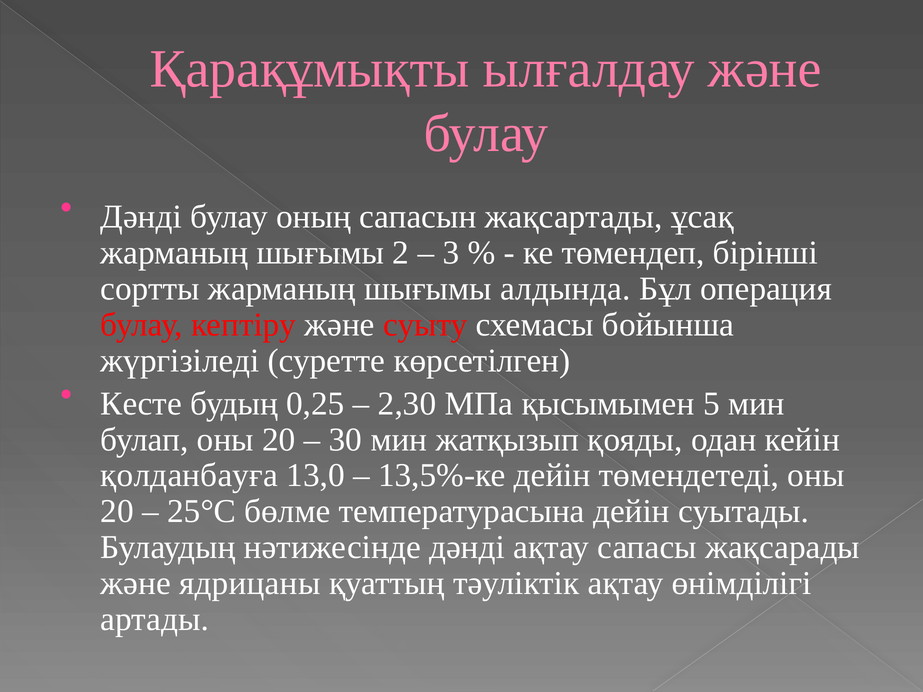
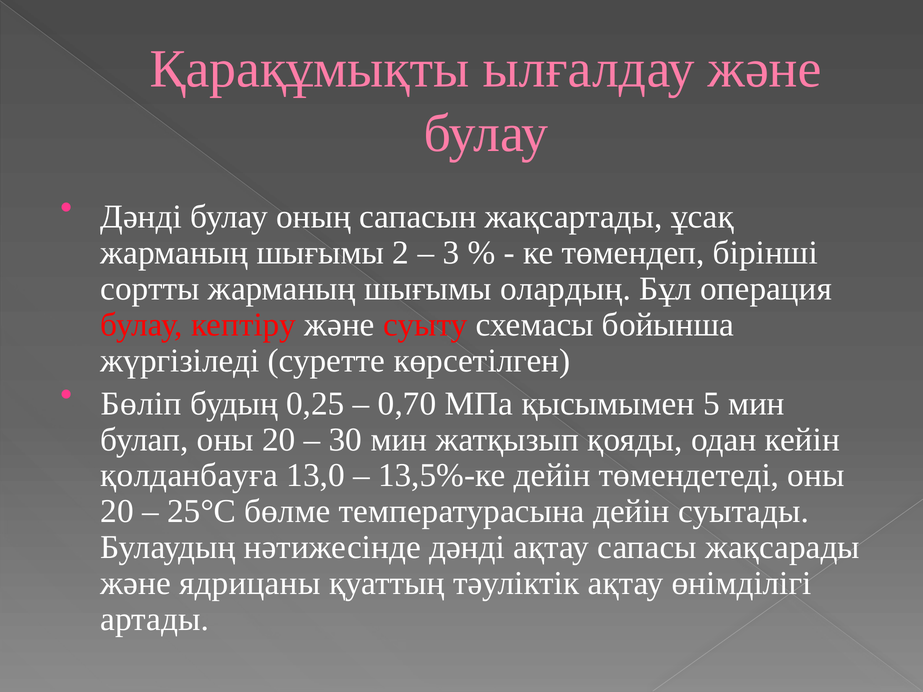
алдында: алдында -> олардың
Кесте: Кесте -> Бөліп
2,30: 2,30 -> 0,70
